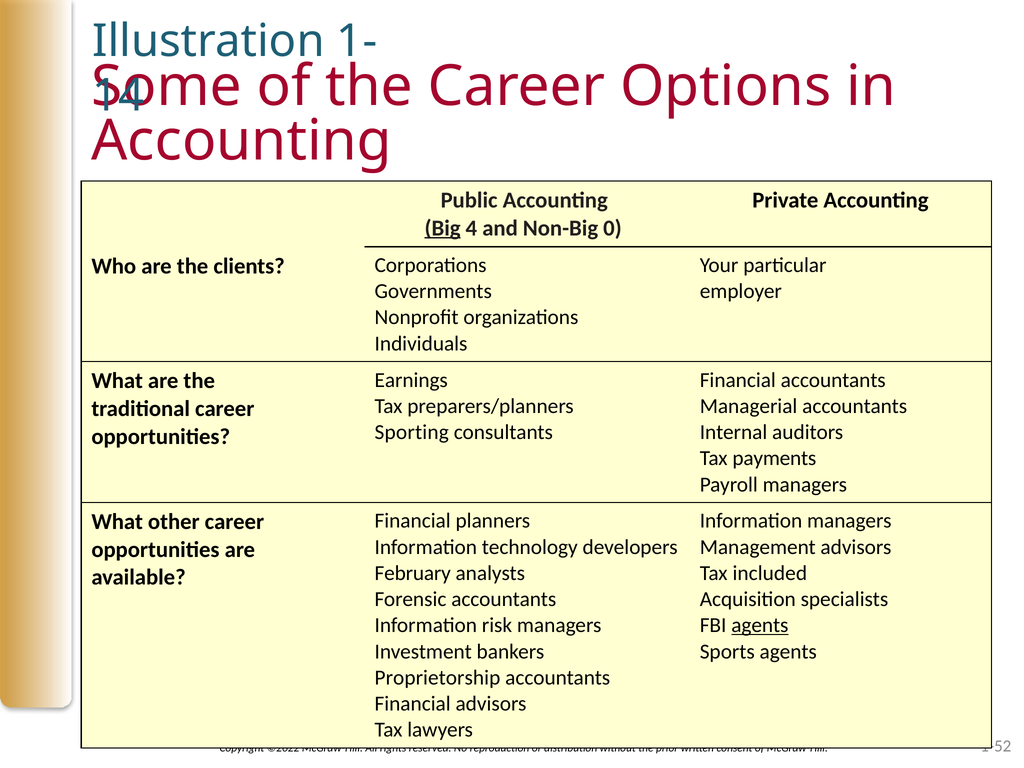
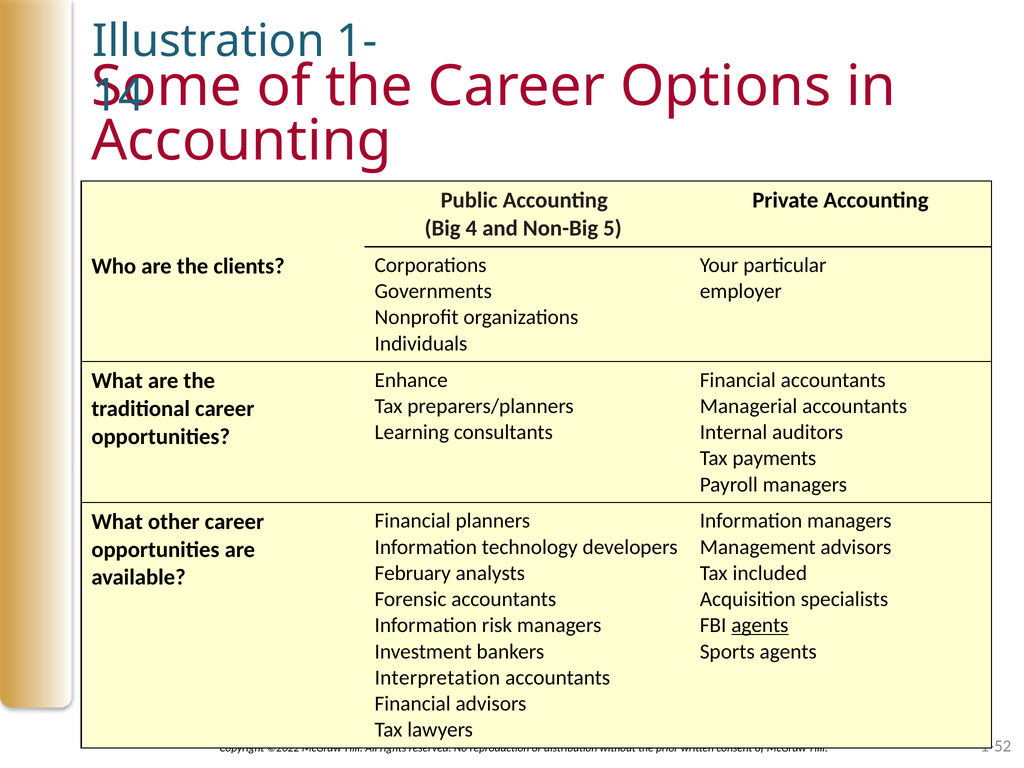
Big underline: present -> none
0: 0 -> 5
Earnings: Earnings -> Enhance
Sporting: Sporting -> Learning
Proprietorship: Proprietorship -> Interpretation
